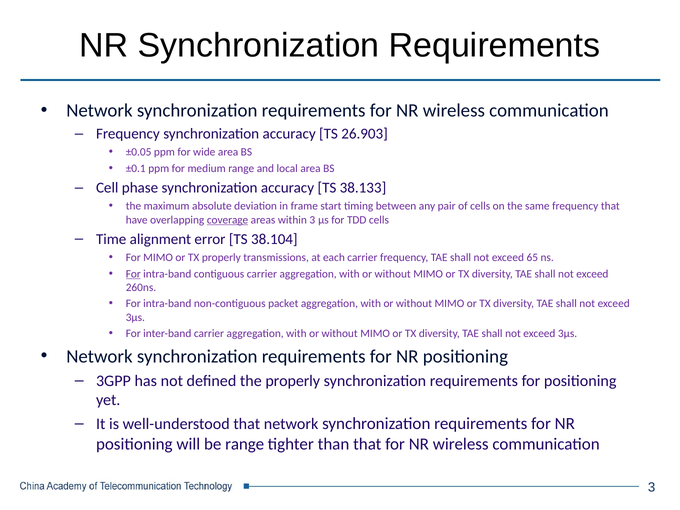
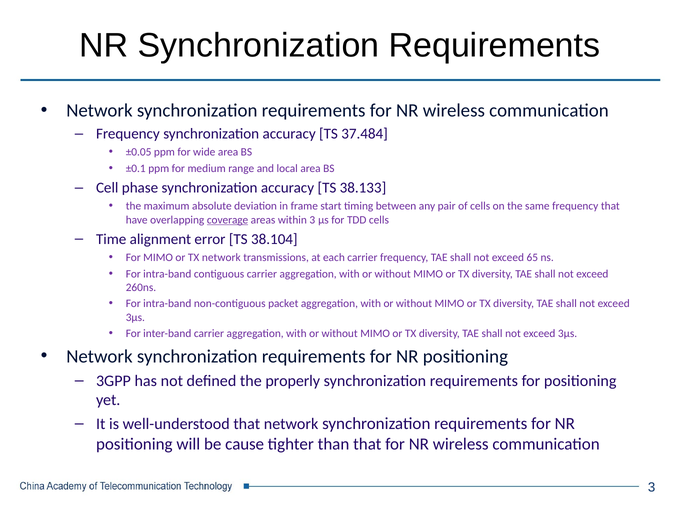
26.903: 26.903 -> 37.484
TX properly: properly -> network
For at (133, 274) underline: present -> none
be range: range -> cause
